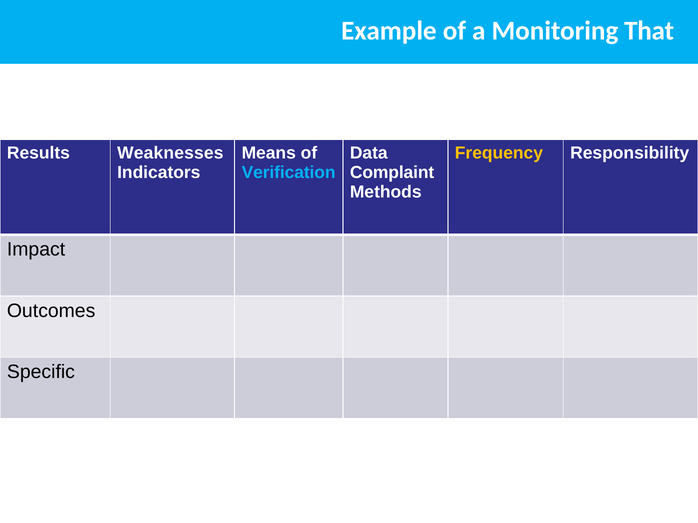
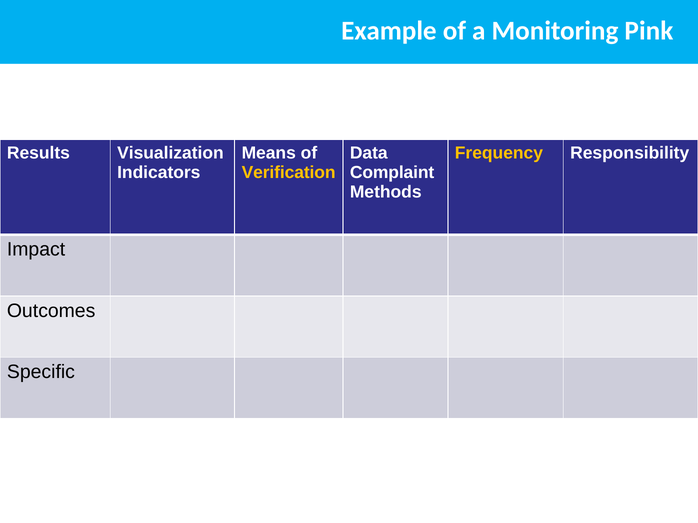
That: That -> Pink
Weaknesses: Weaknesses -> Visualization
Verification colour: light blue -> yellow
